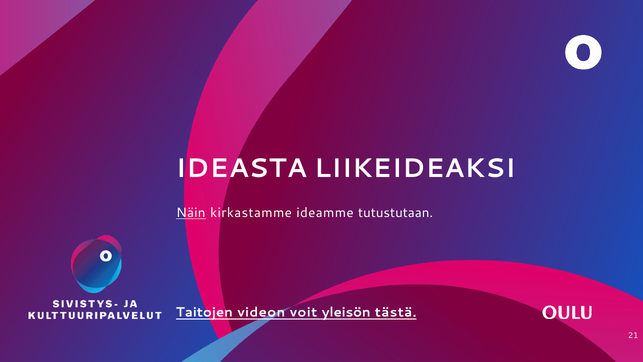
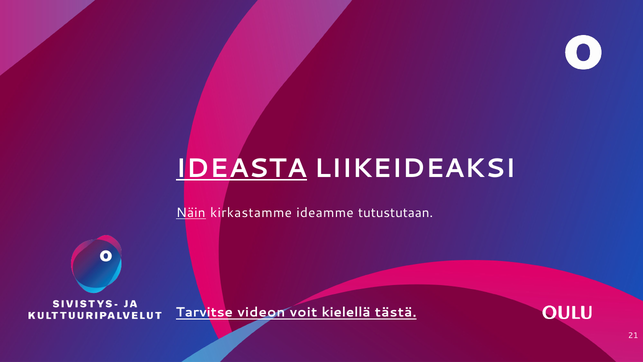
IDEASTA underline: none -> present
Taitojen: Taitojen -> Tarvitse
yleisön: yleisön -> kielellä
